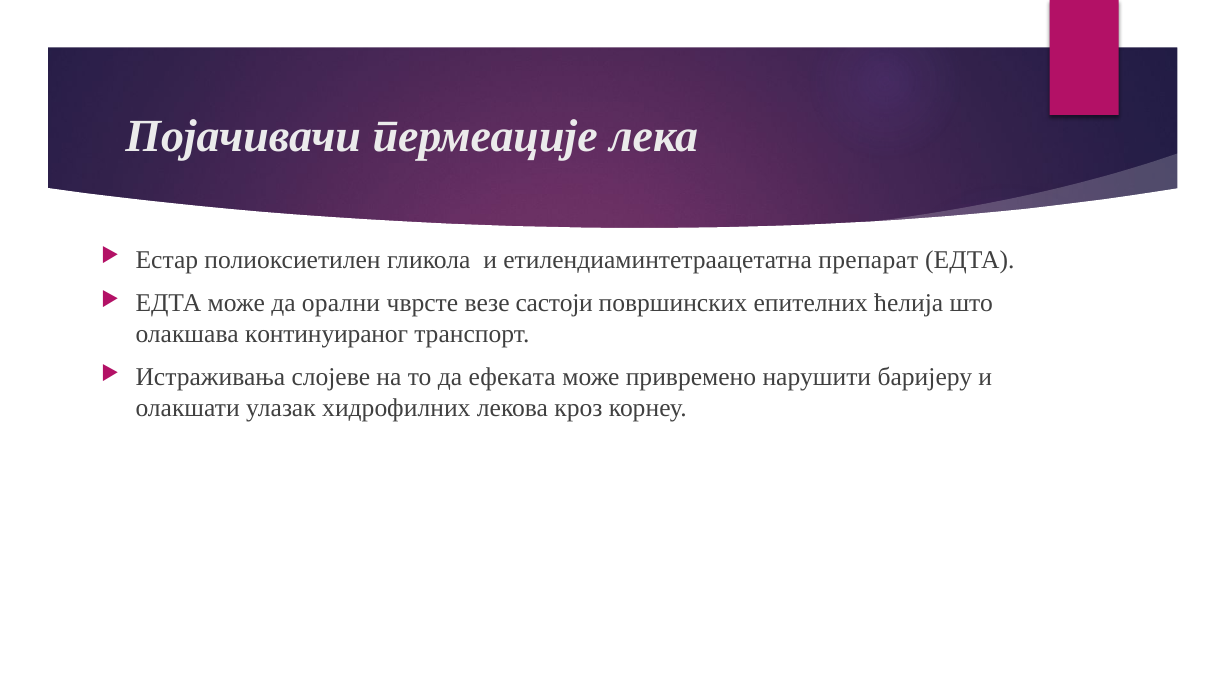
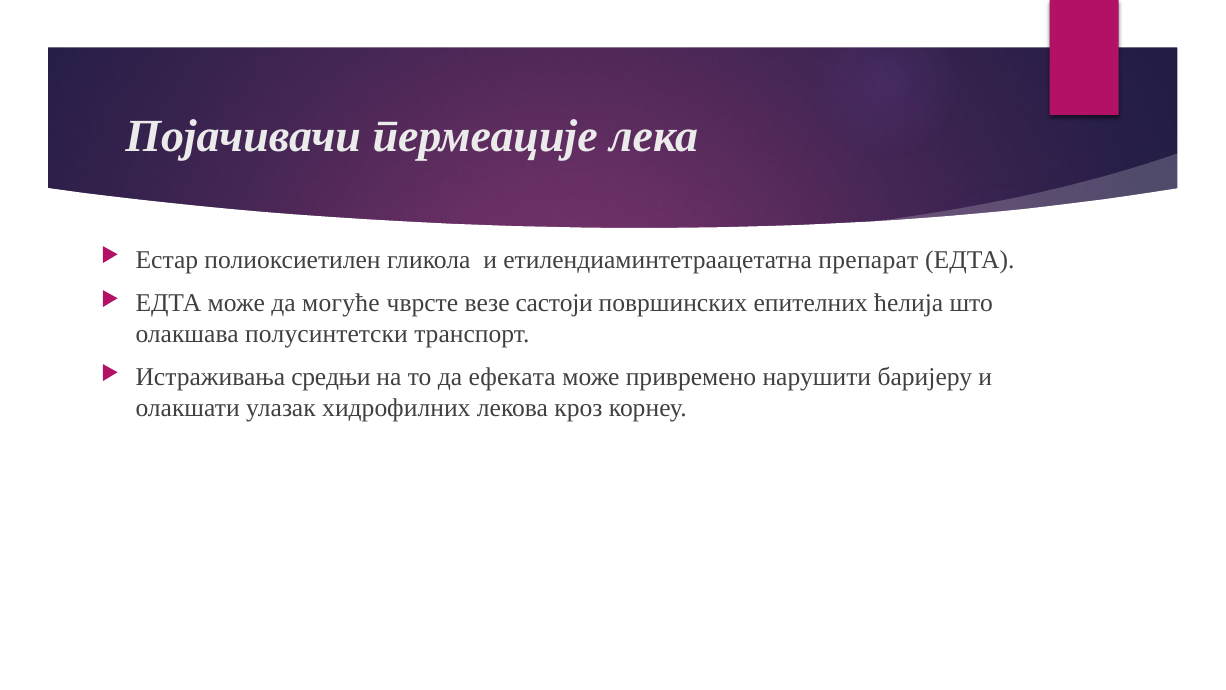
орални: орални -> могуће
континуираног: континуираног -> полусинтетски
слојеве: слојеве -> средњи
